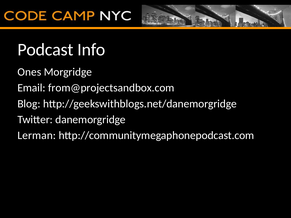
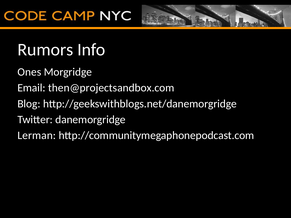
Podcast: Podcast -> Rumors
from@projectsandbox.com: from@projectsandbox.com -> then@projectsandbox.com
